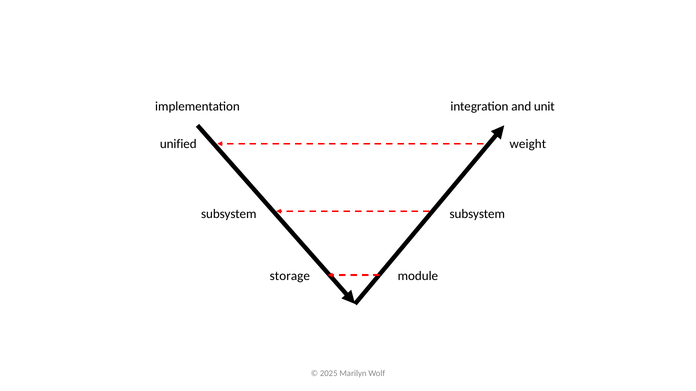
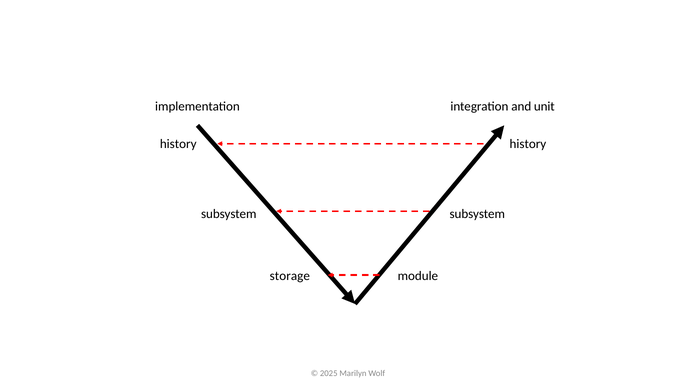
weight at (528, 144): weight -> history
unified at (178, 144): unified -> history
